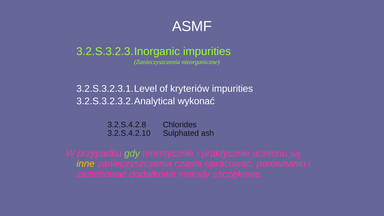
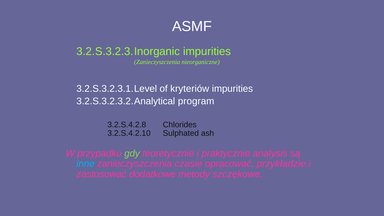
wykonać: wykonać -> program
acetonu: acetonu -> analysis
inne colour: yellow -> light blue
porównaniu: porównaniu -> przykładzie
